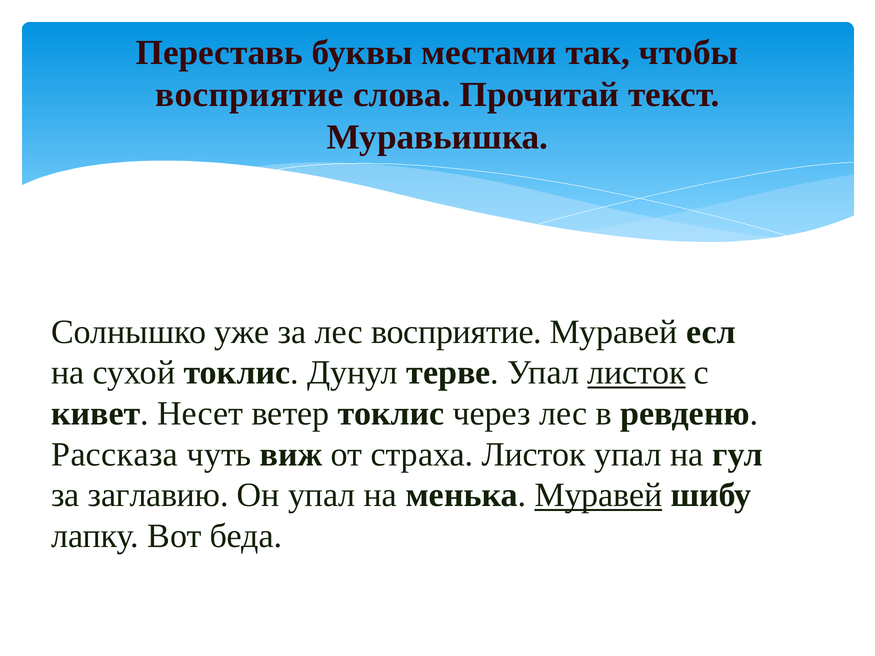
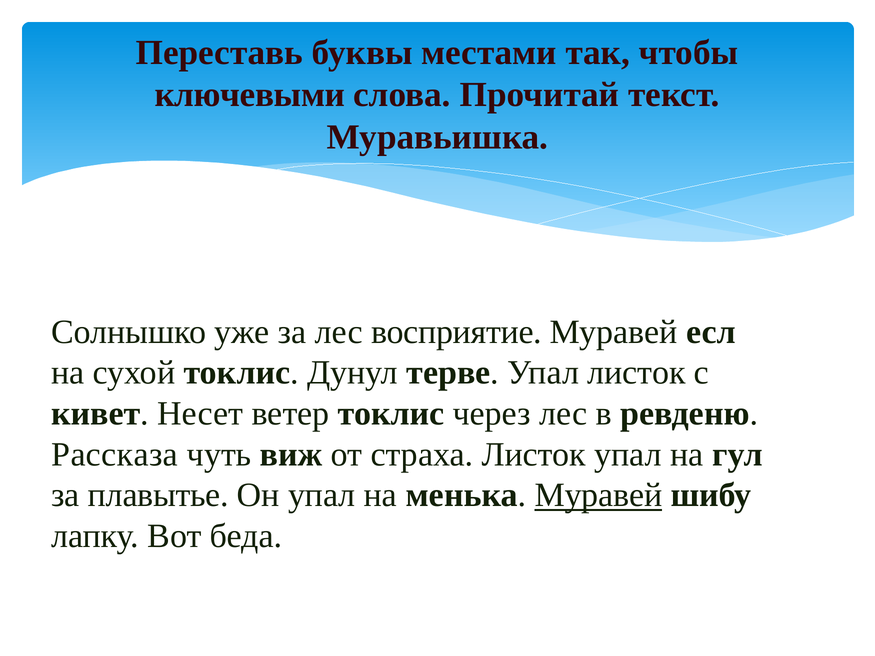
восприятие at (249, 95): восприятие -> ключевыми
листок at (637, 373) underline: present -> none
заглавию: заглавию -> плавытье
